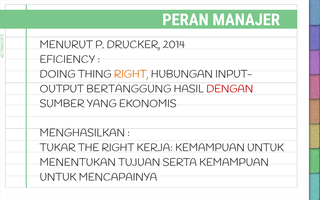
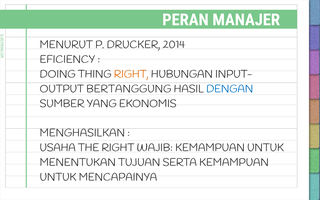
DENGAN colour: red -> blue
TUKAR: TUKAR -> USAHA
KERJA: KERJA -> WAJIB
